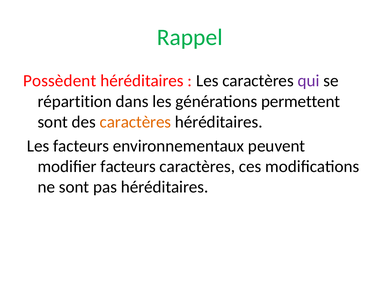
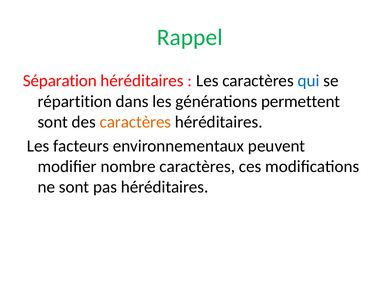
Possèdent: Possèdent -> Séparation
qui colour: purple -> blue
modifier facteurs: facteurs -> nombre
